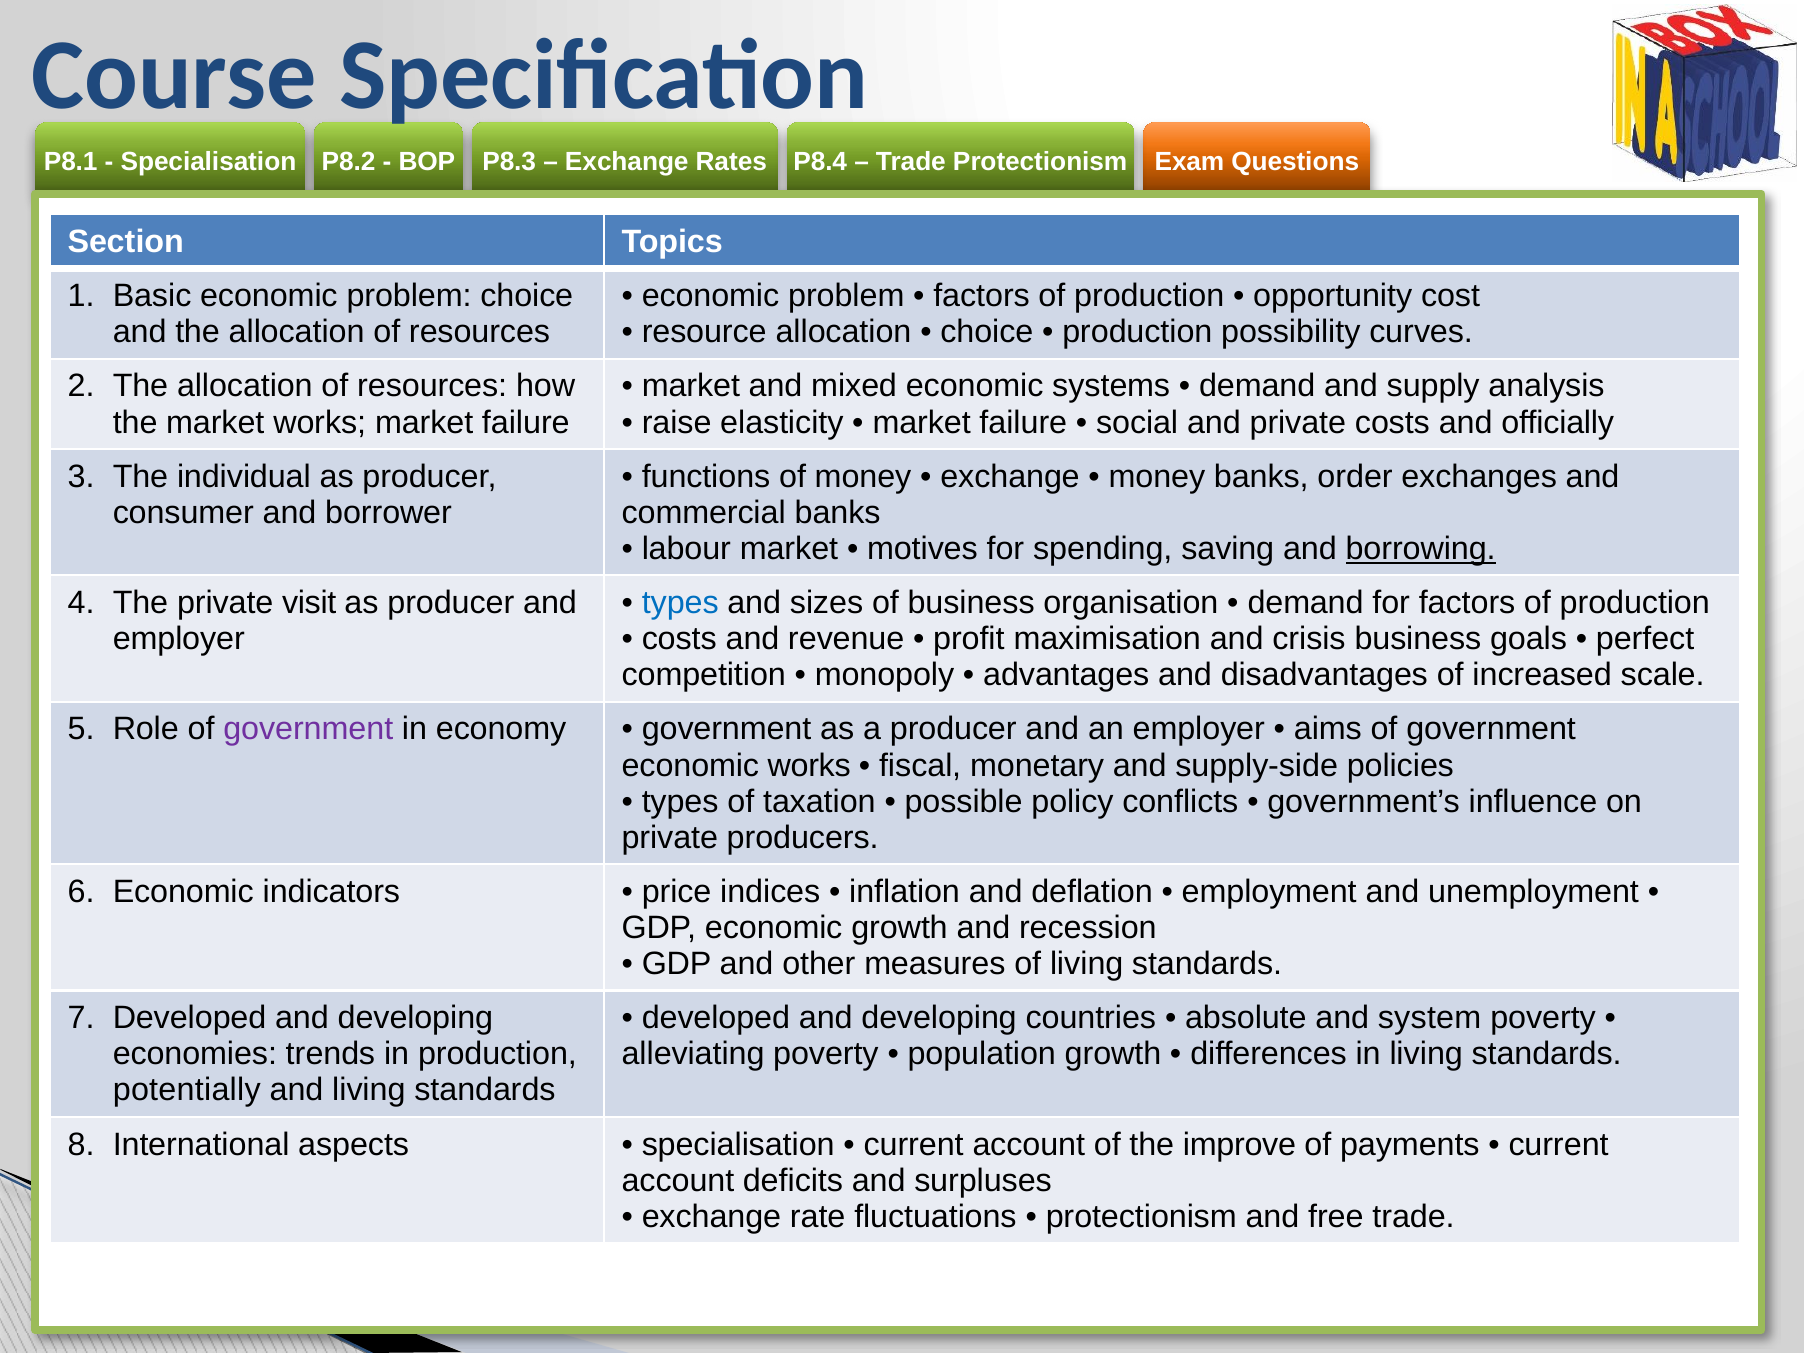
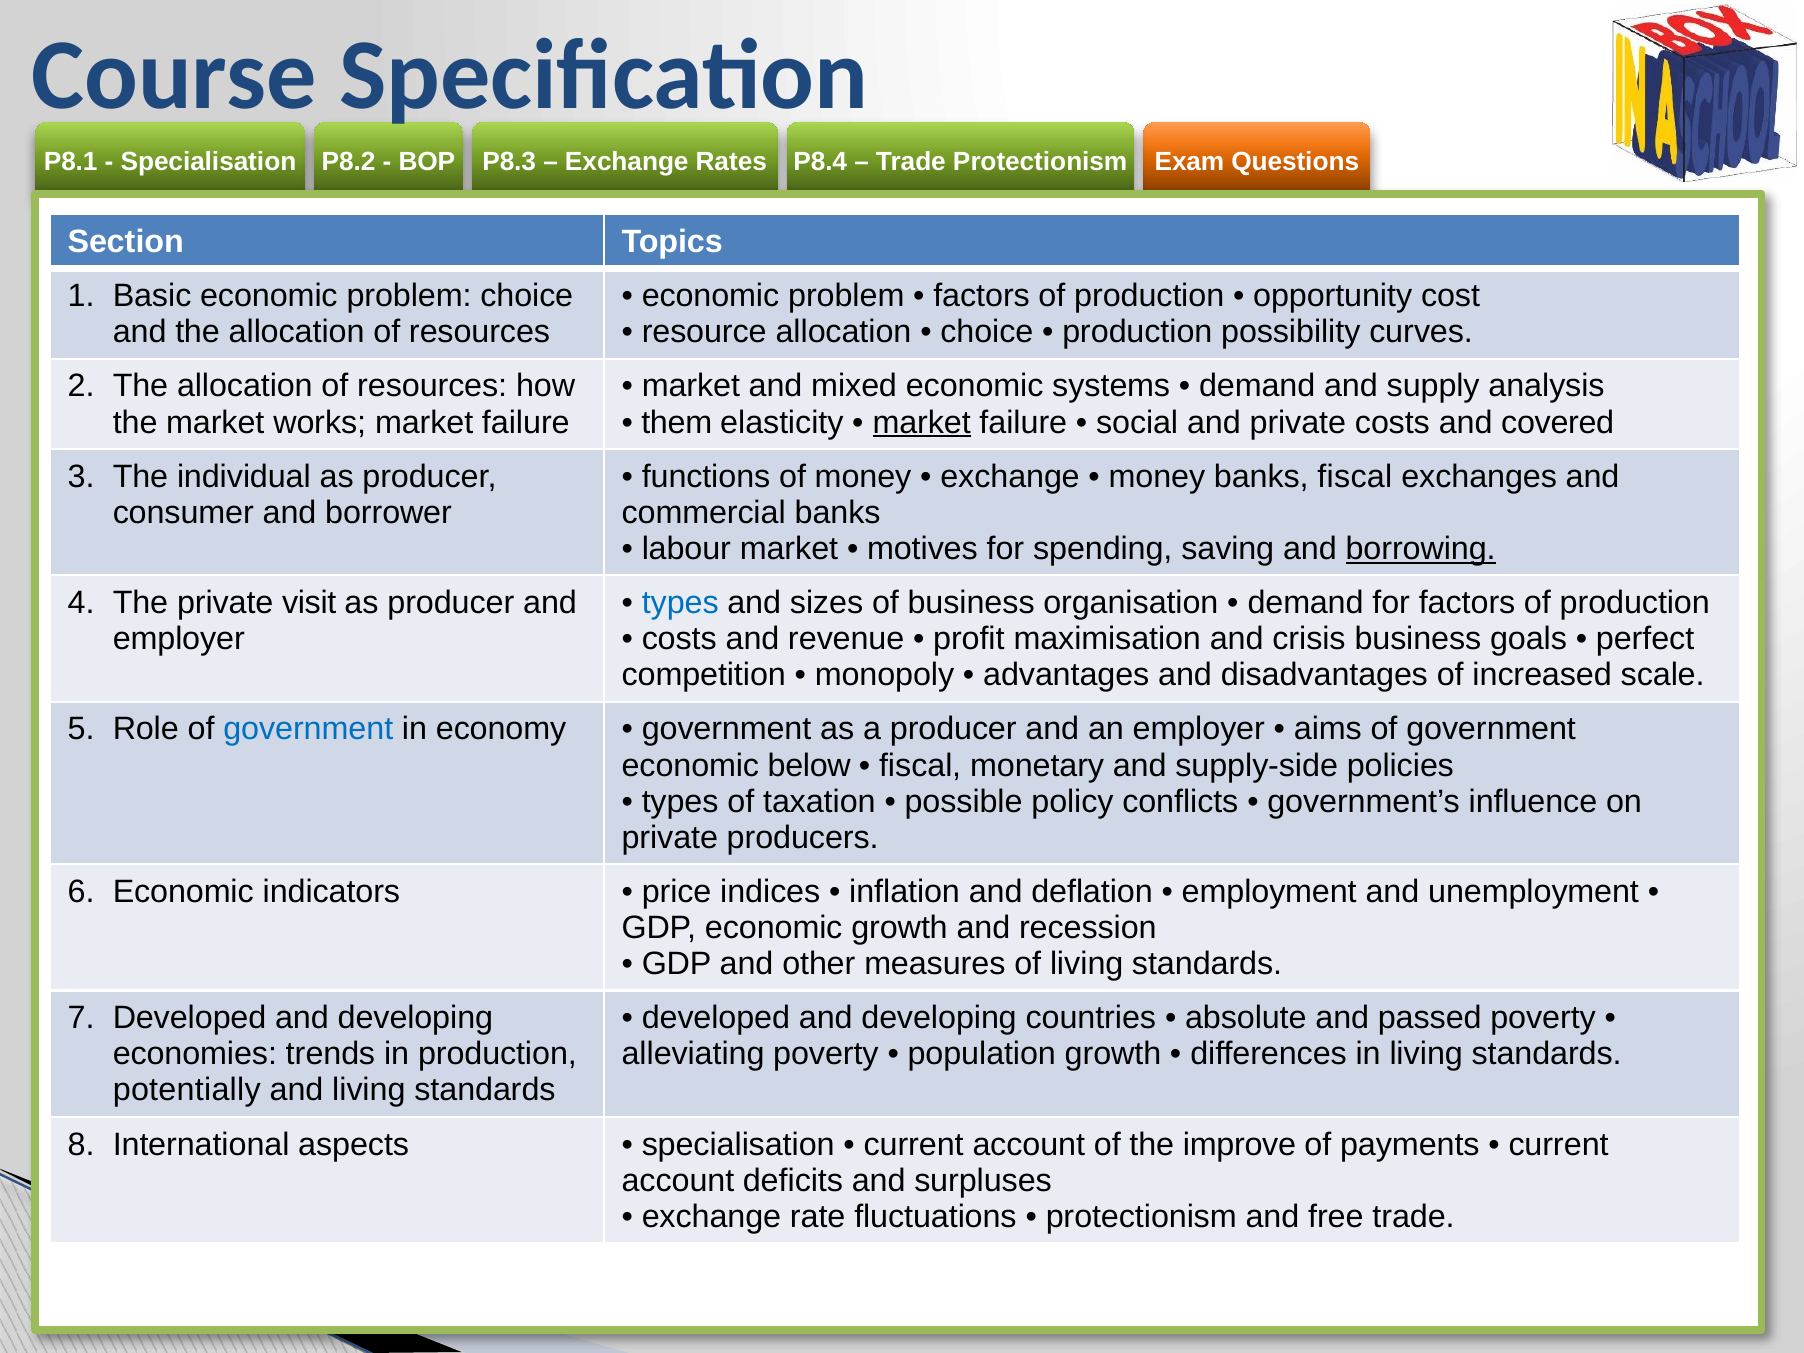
raise: raise -> them
market at (922, 422) underline: none -> present
officially: officially -> covered
banks order: order -> fiscal
government at (308, 729) colour: purple -> blue
economic works: works -> below
system: system -> passed
